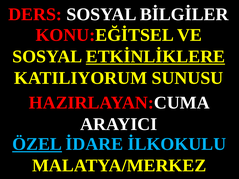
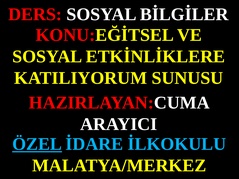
ETKİNLİKLERE underline: present -> none
